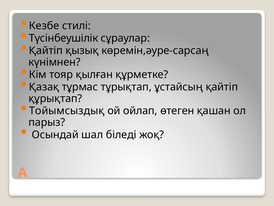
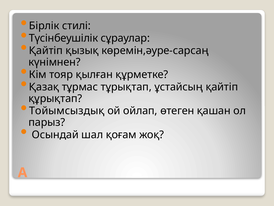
Кезбе: Кезбе -> Бірлік
біледі: біледі -> қоғам
